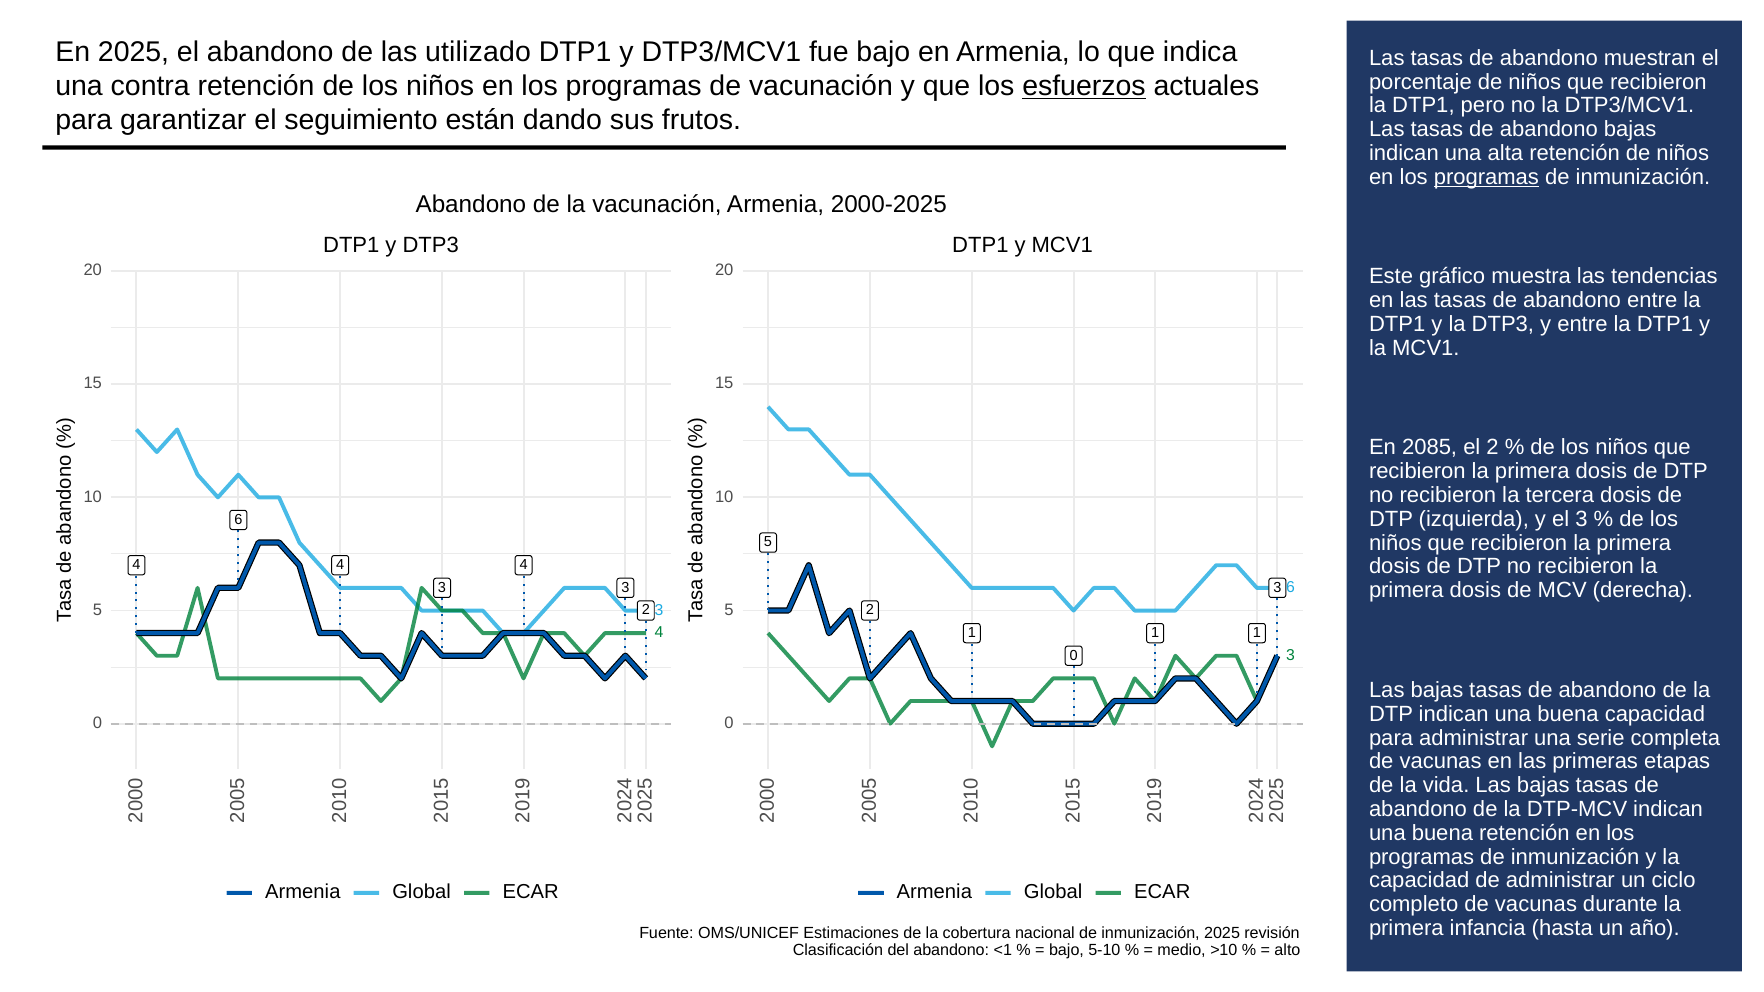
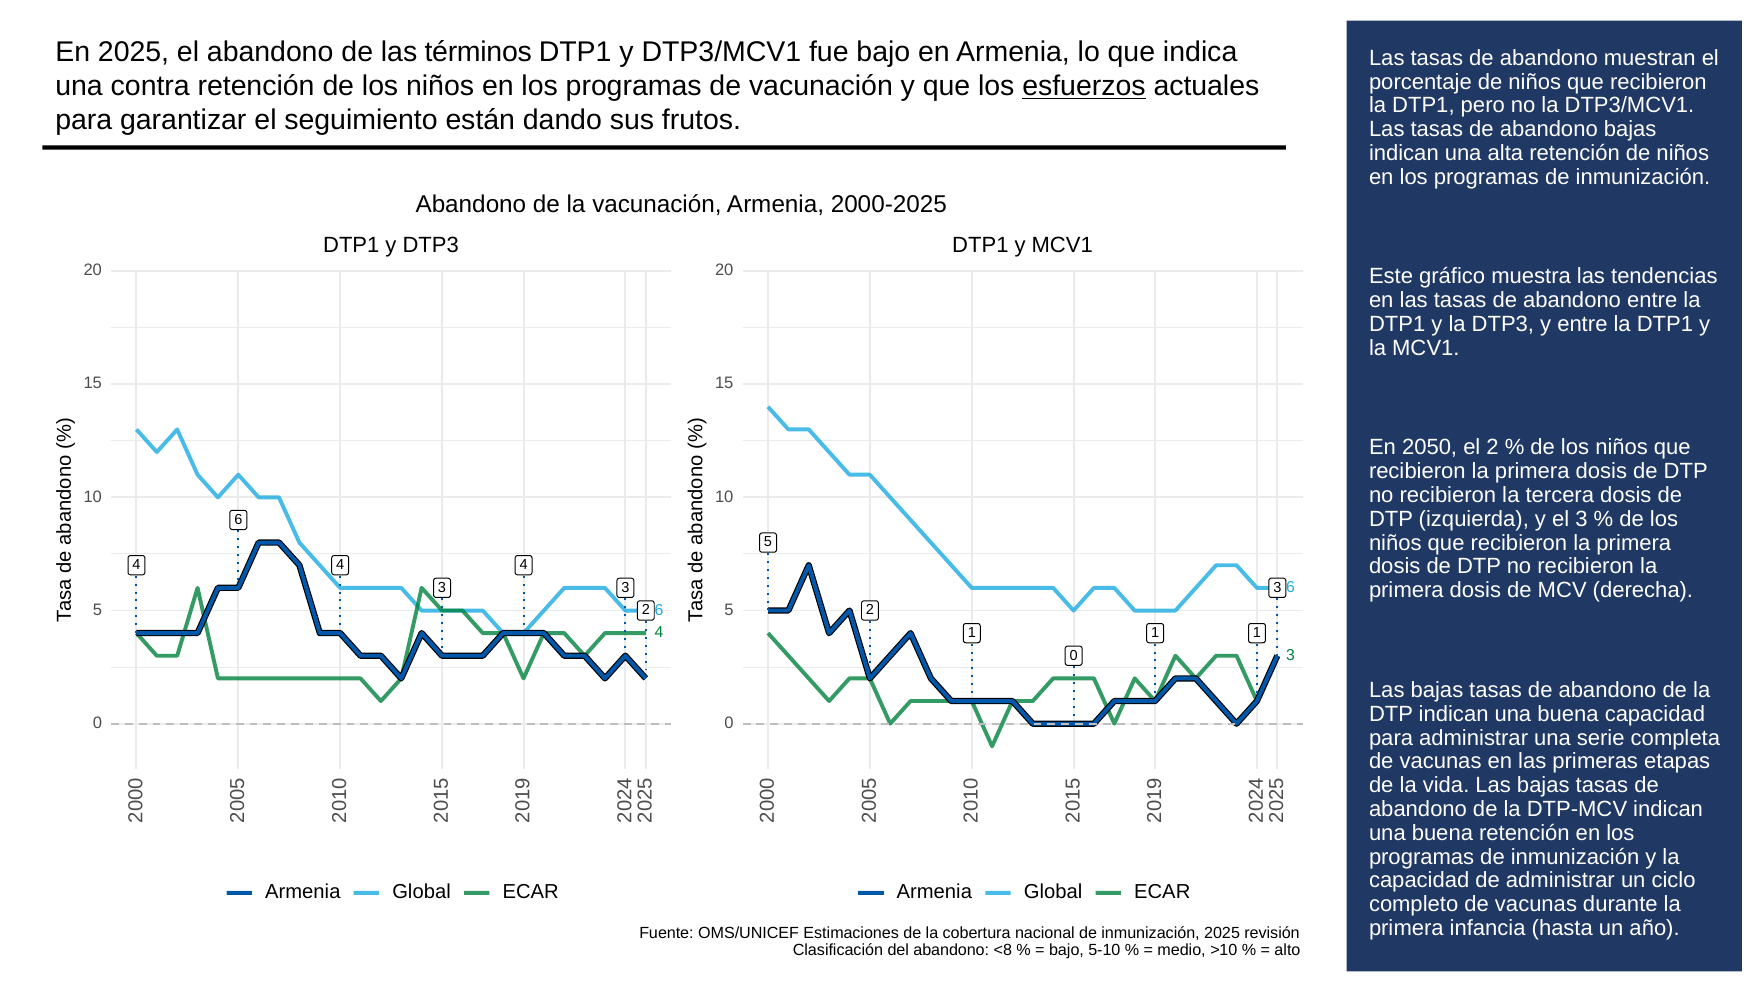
utilizado: utilizado -> términos
programas at (1486, 177) underline: present -> none
2085: 2085 -> 2050
2 3: 3 -> 6
<1: <1 -> <8
